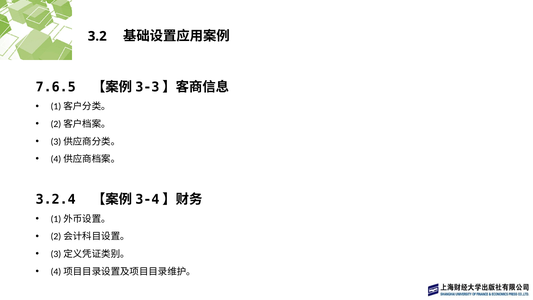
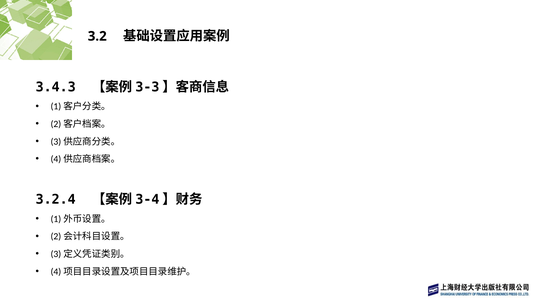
7.6.5: 7.6.5 -> 3.4.3
